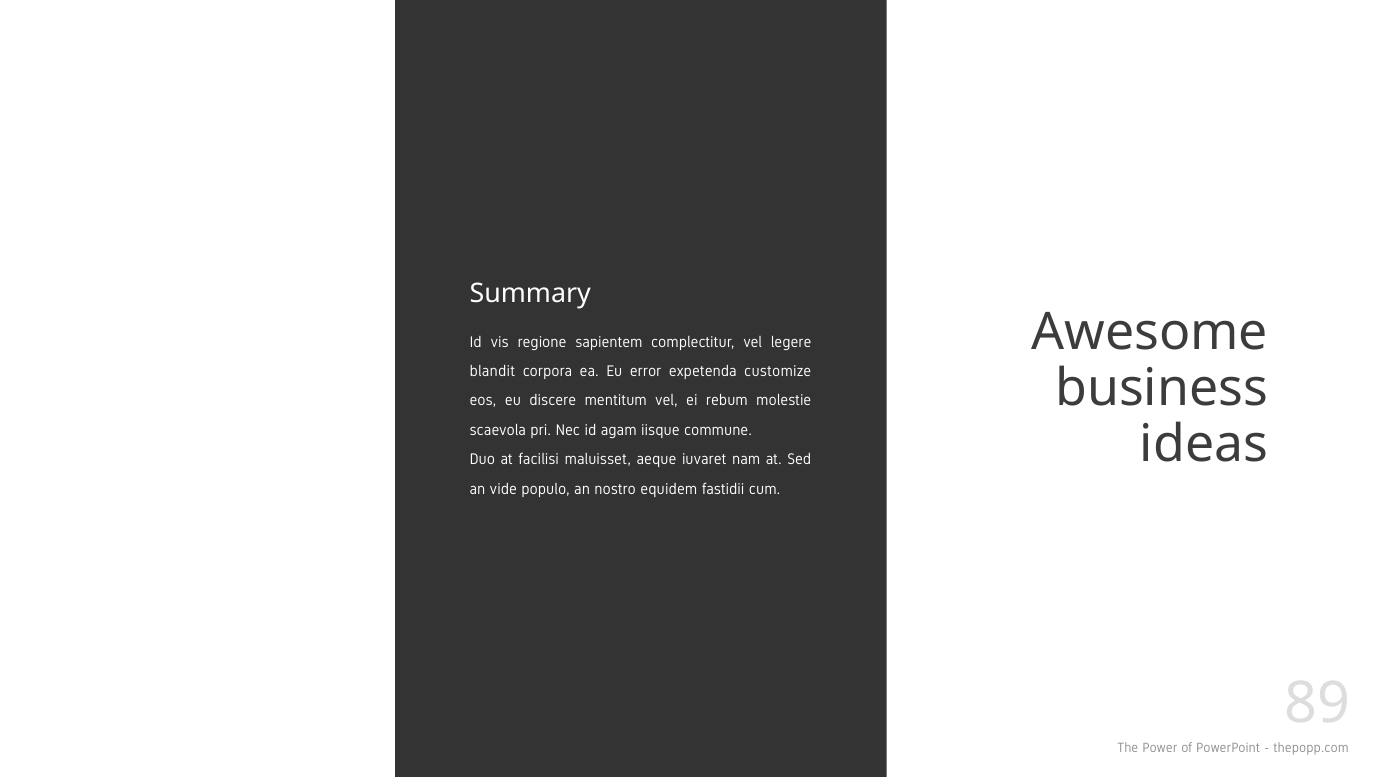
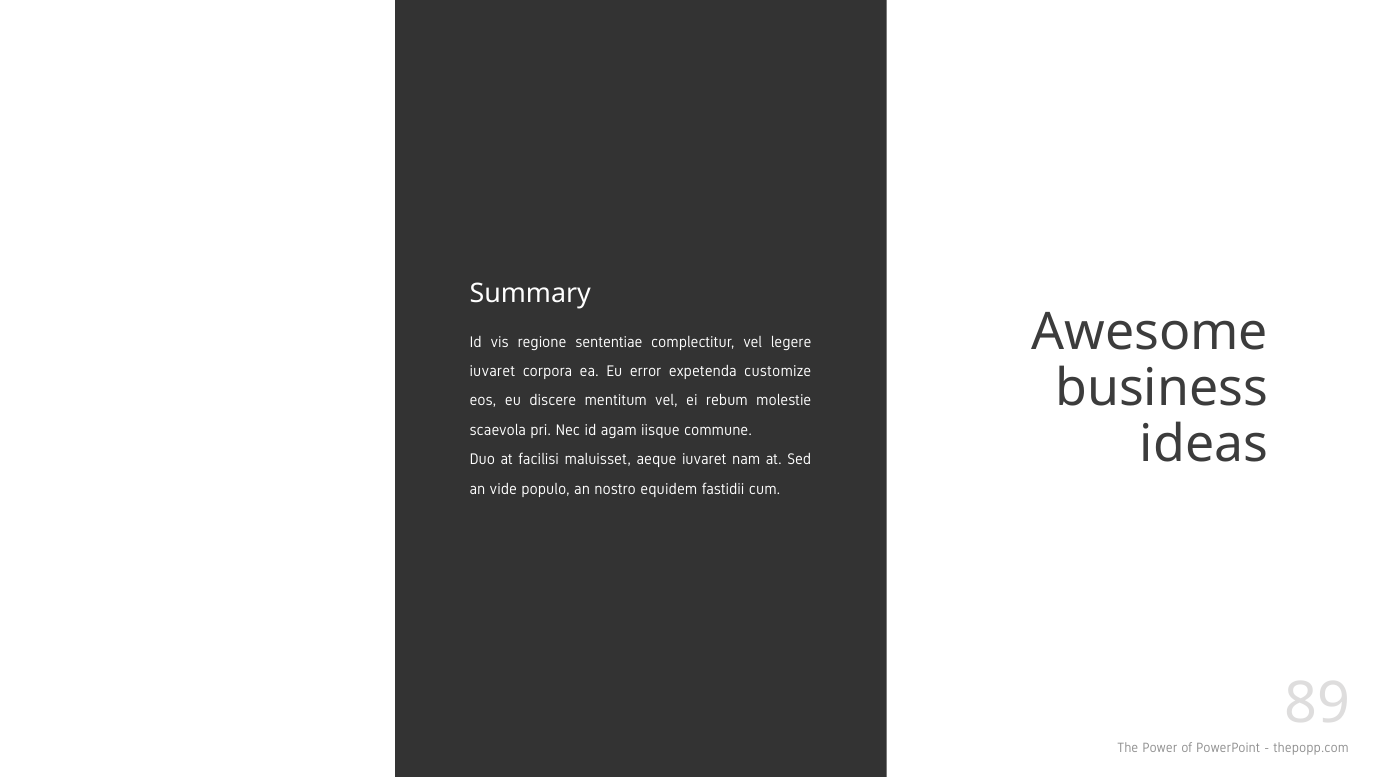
sapientem: sapientem -> sententiae
blandit at (492, 371): blandit -> iuvaret
